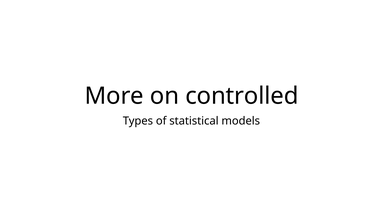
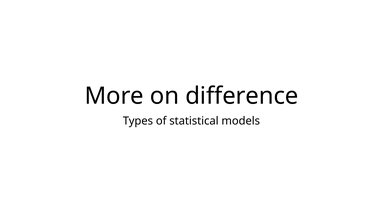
controlled: controlled -> difference
